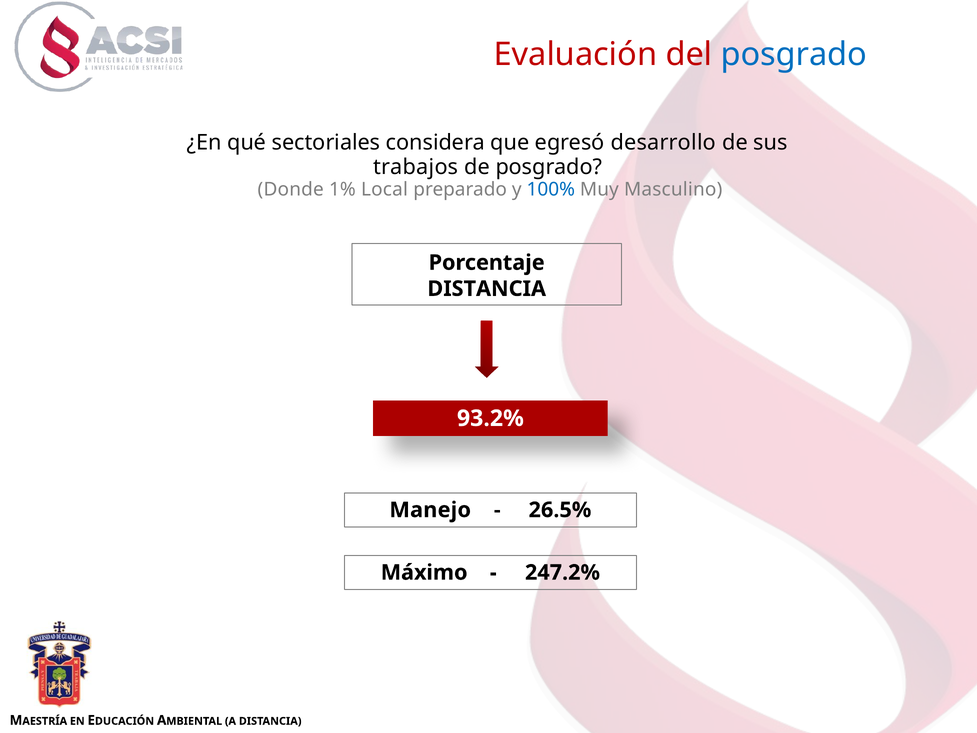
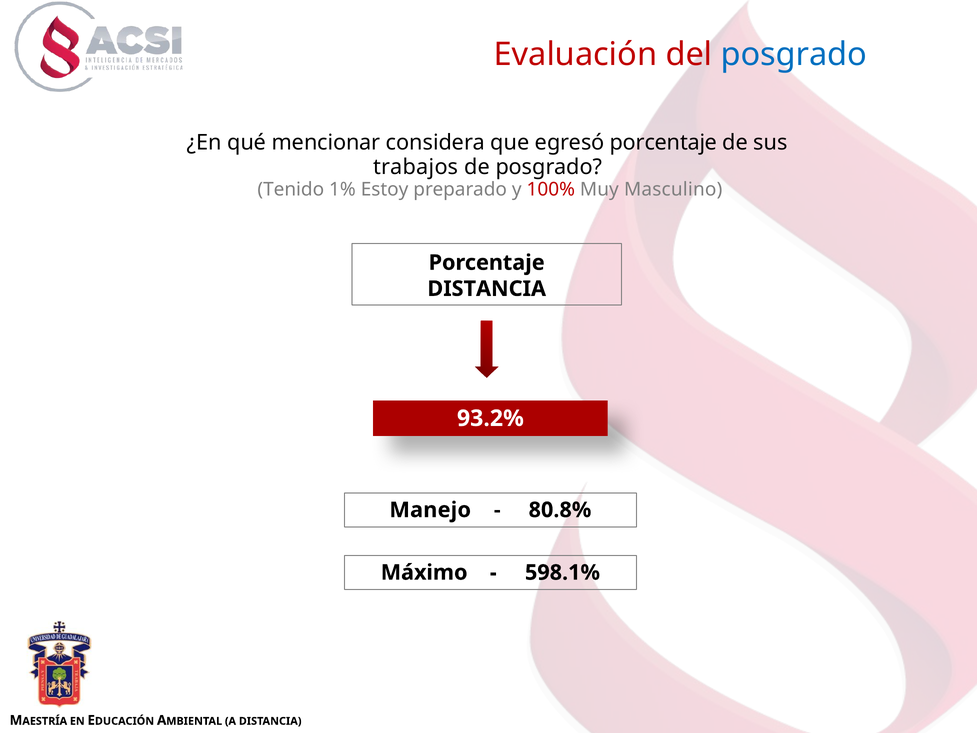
sectoriales: sectoriales -> mencionar
egresó desarrollo: desarrollo -> porcentaje
Donde: Donde -> Tenido
Local: Local -> Estoy
100% colour: blue -> red
26.5%: 26.5% -> 80.8%
247.2%: 247.2% -> 598.1%
